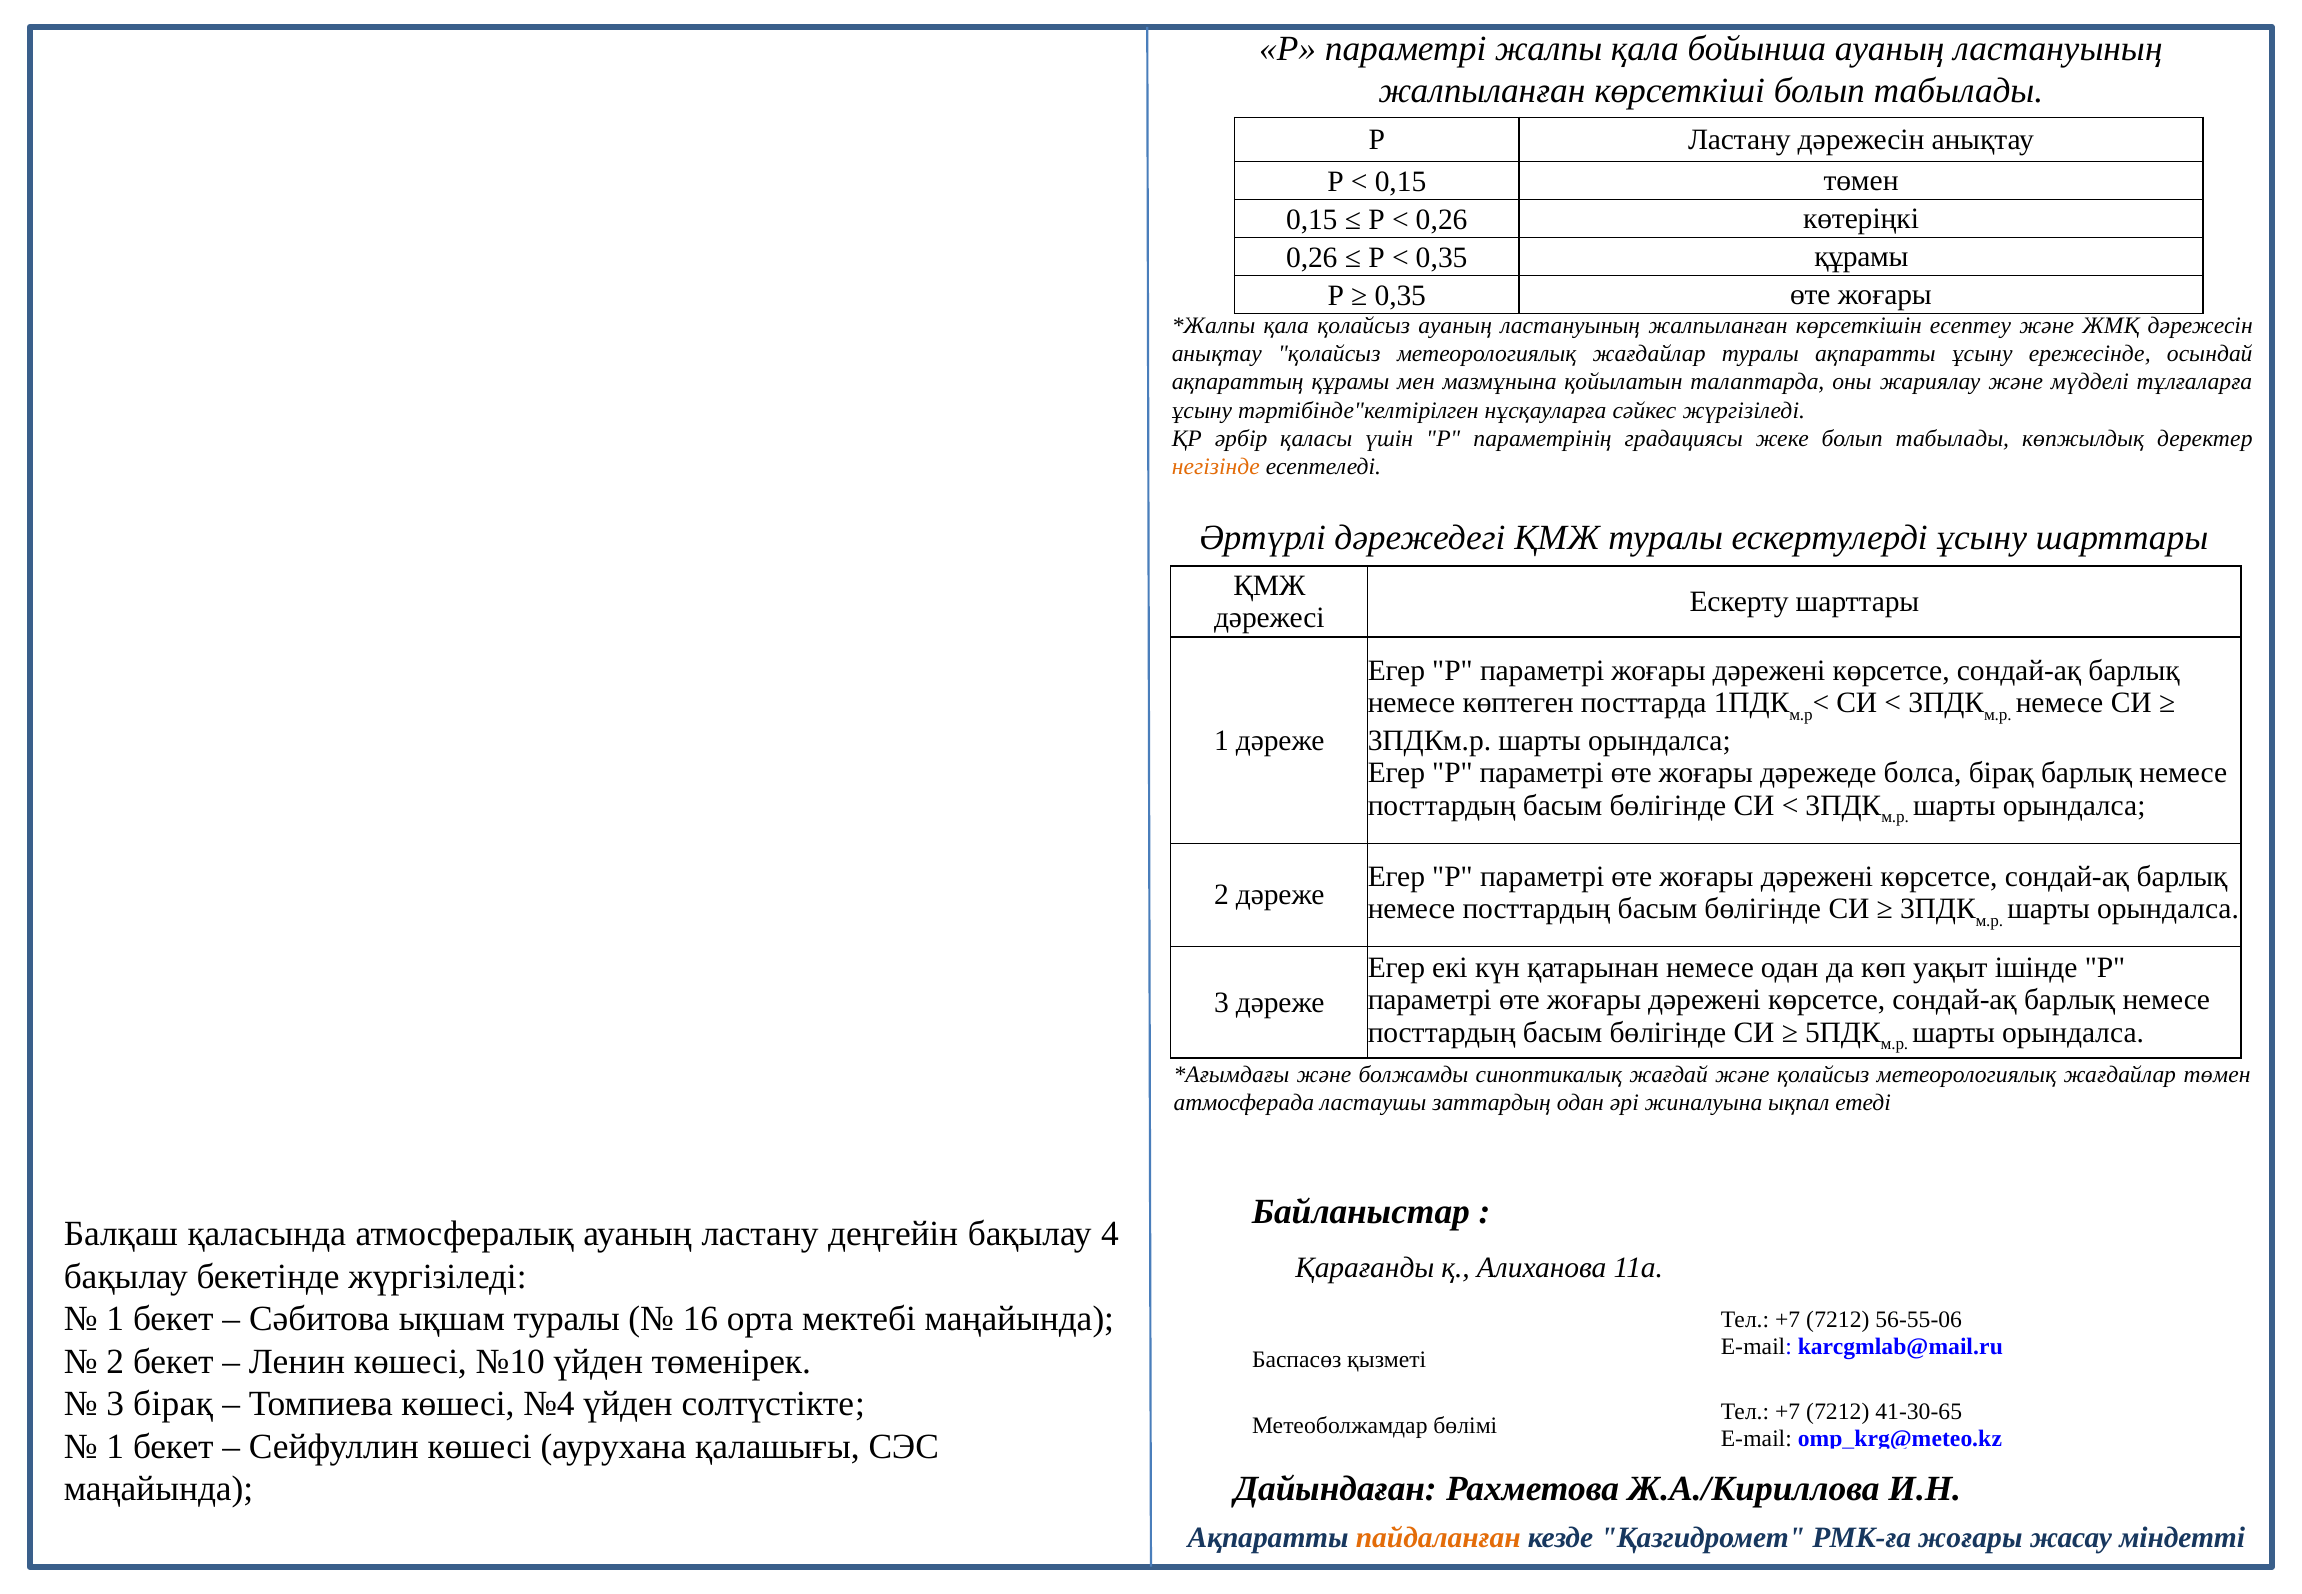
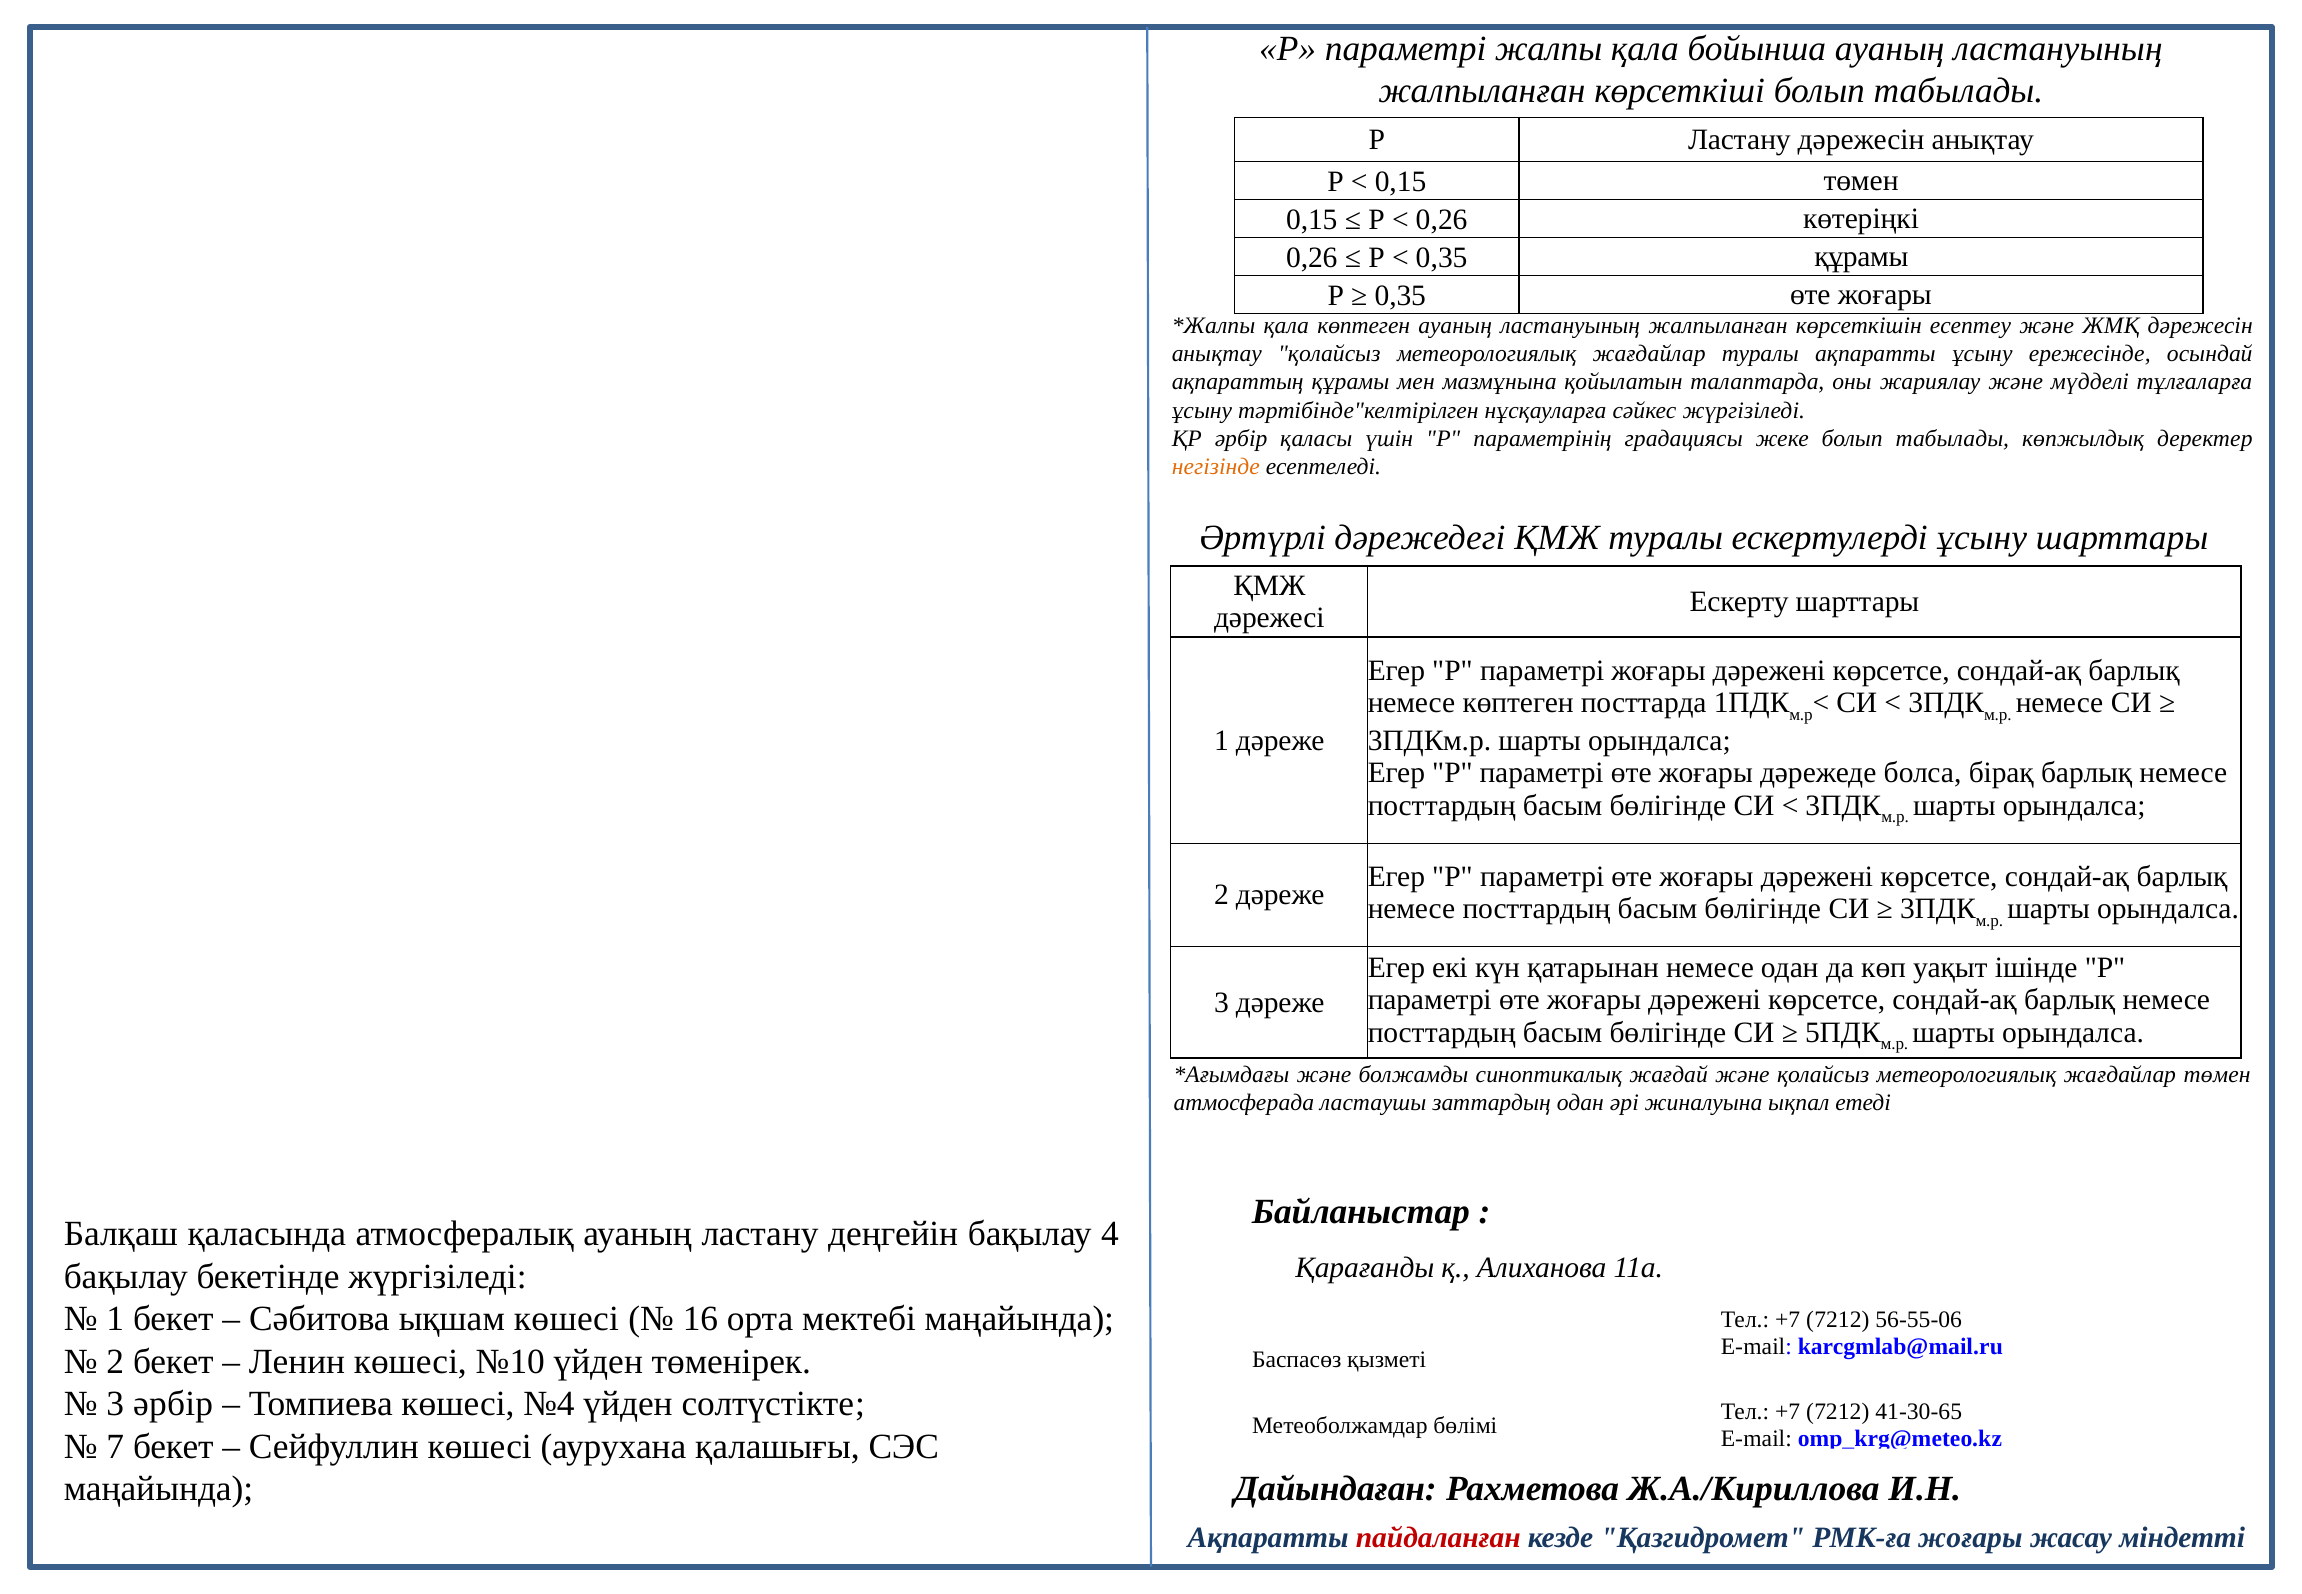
қала қолайсыз: қолайсыз -> көптеген
ықшам туралы: туралы -> көшесі
3 бірақ: бірақ -> әрбір
1 at (115, 1446): 1 -> 7
пайдаланған colour: orange -> red
